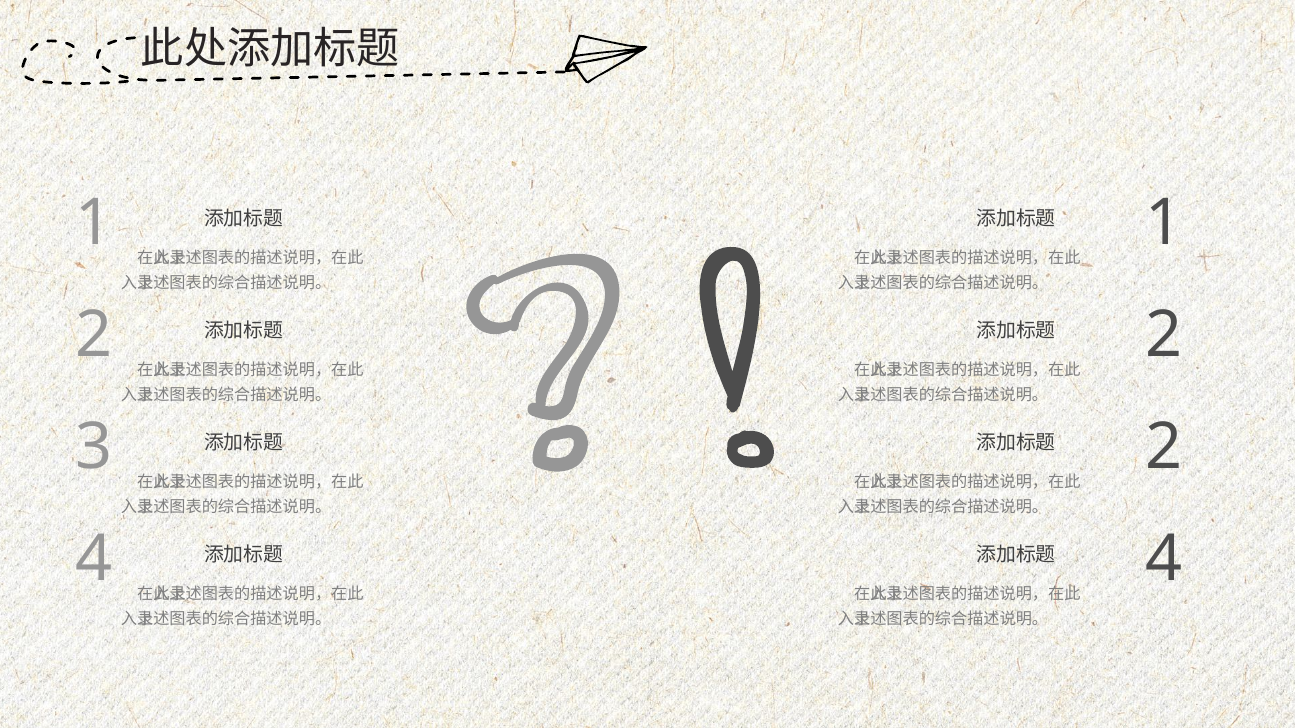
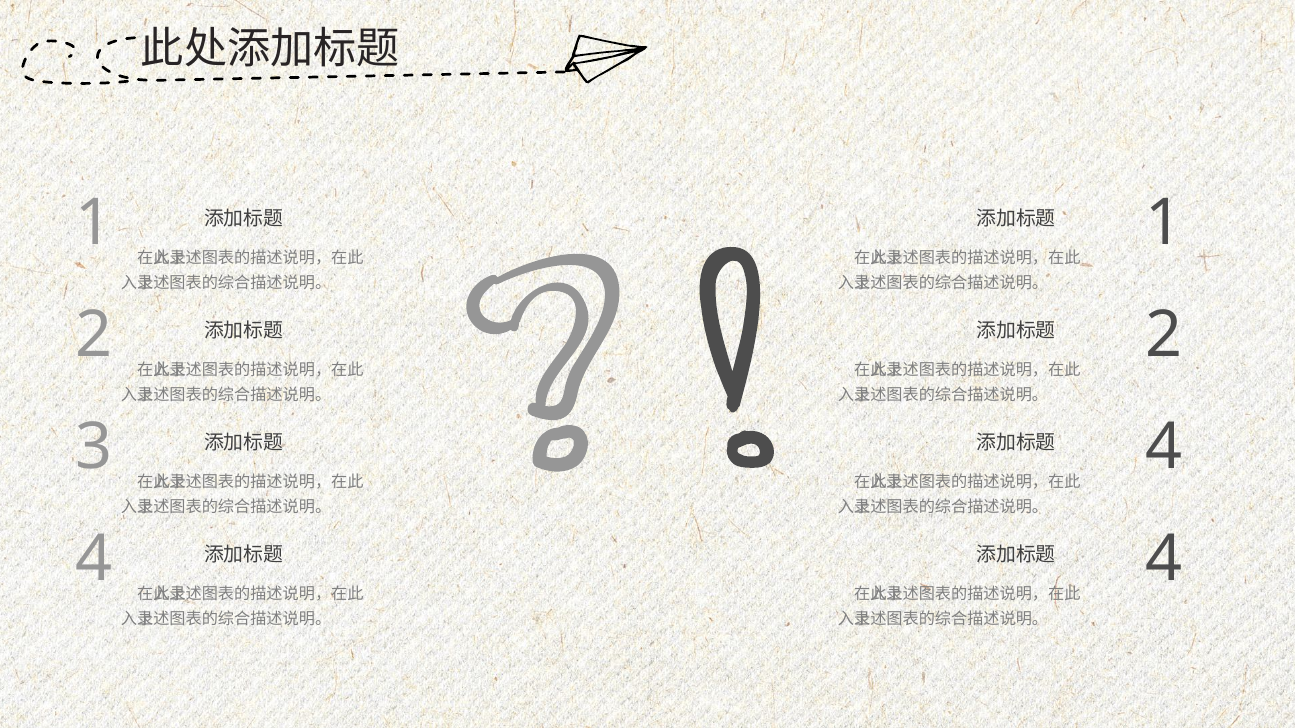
2 at (1164, 448): 2 -> 4
